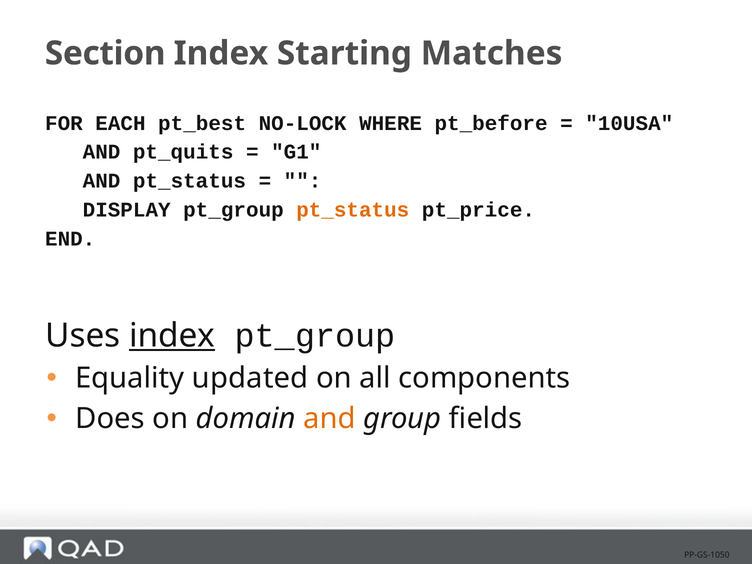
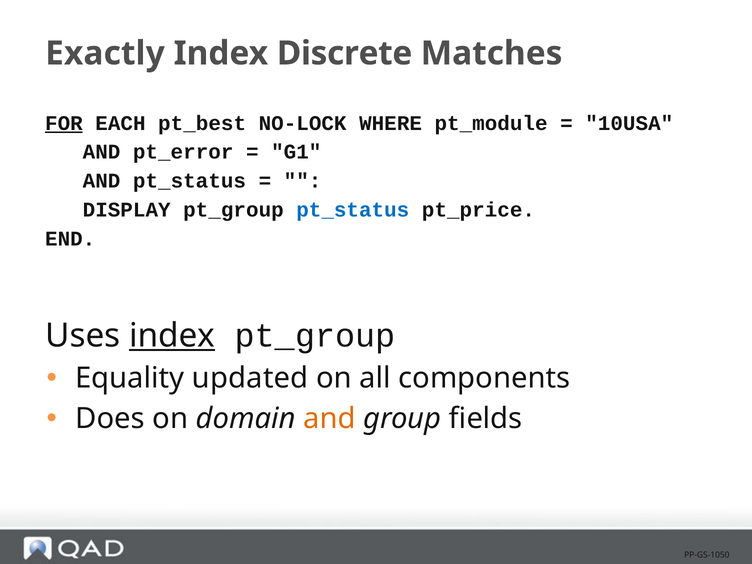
Section: Section -> Exactly
Starting: Starting -> Discrete
FOR underline: none -> present
pt_before: pt_before -> pt_module
pt_quits: pt_quits -> pt_error
pt_status at (353, 210) colour: orange -> blue
